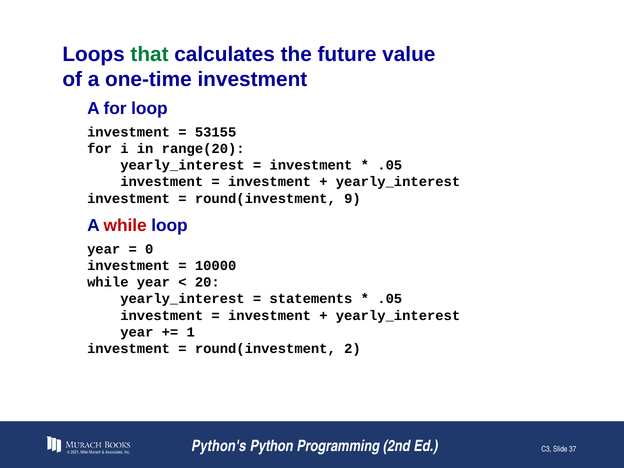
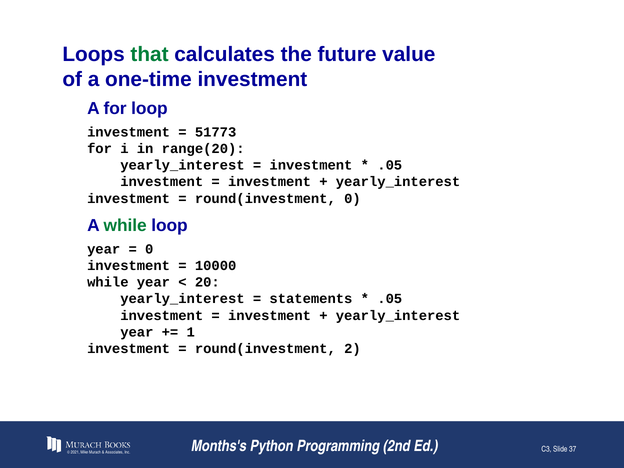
53155: 53155 -> 51773
round(investment 9: 9 -> 0
while at (125, 225) colour: red -> green
Python's: Python's -> Months's
